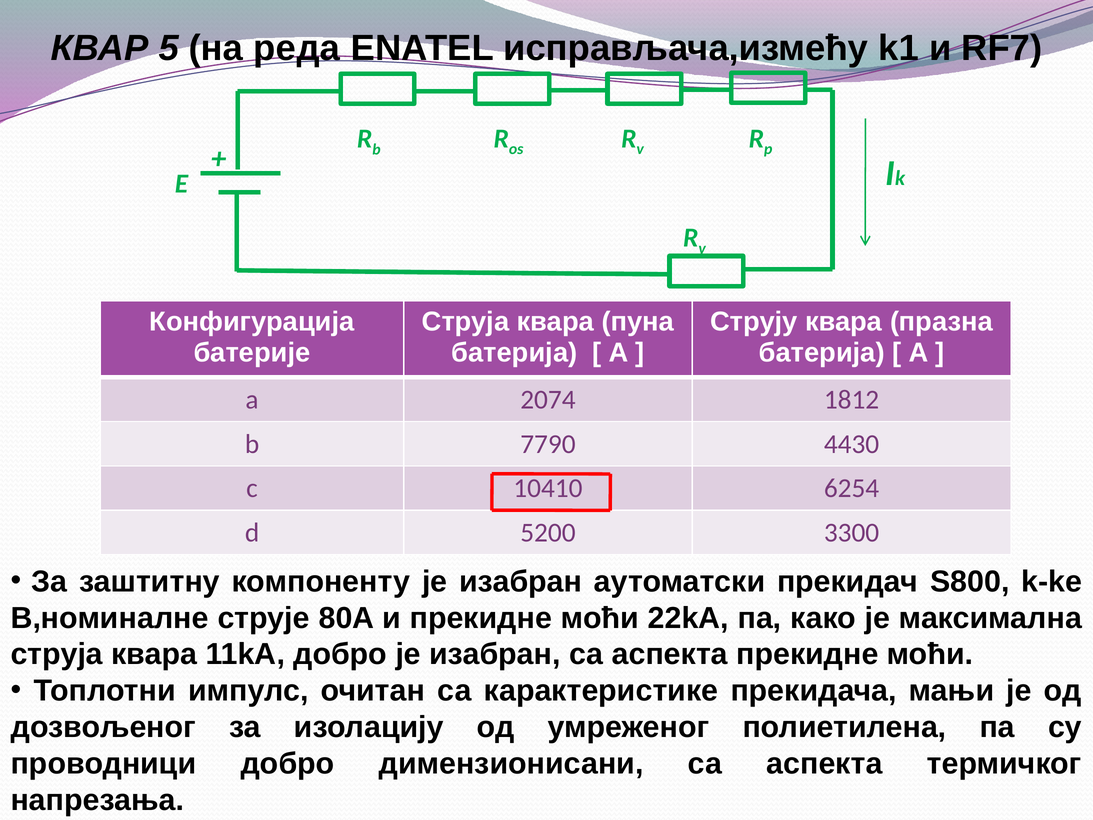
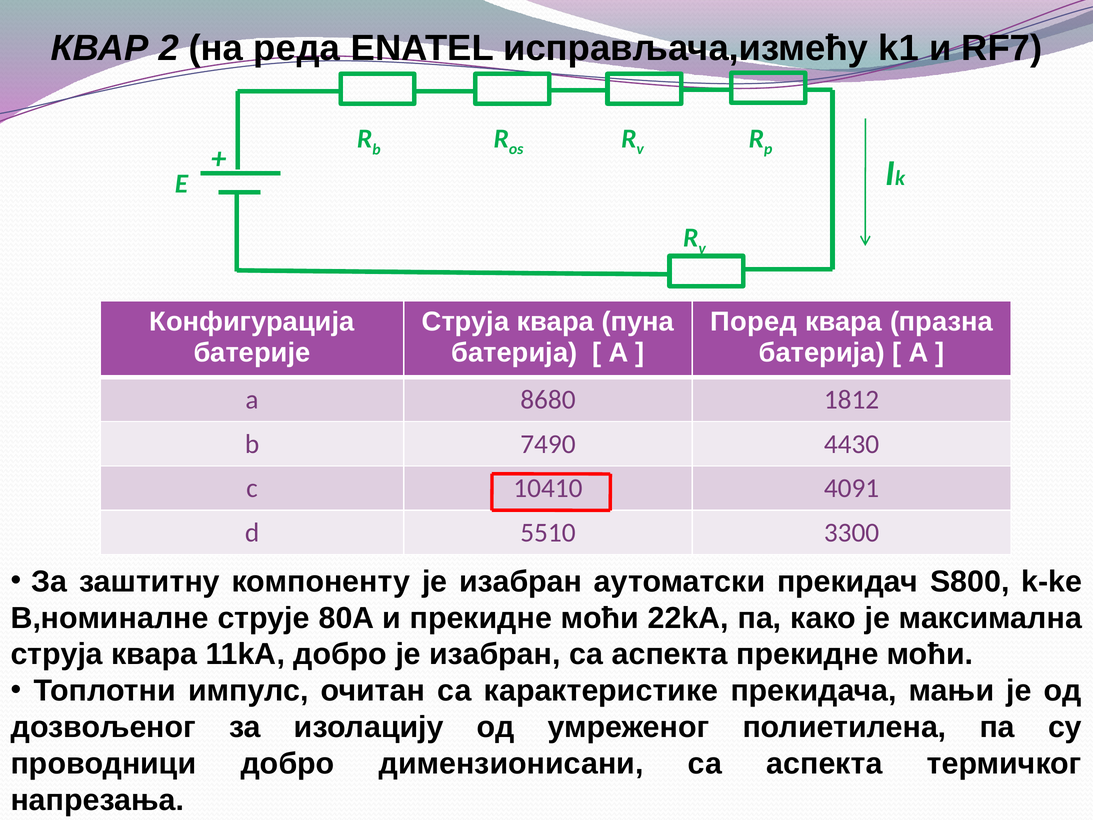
5: 5 -> 2
Струју: Струју -> Поред
2074: 2074 -> 8680
7790: 7790 -> 7490
6254: 6254 -> 4091
5200: 5200 -> 5510
